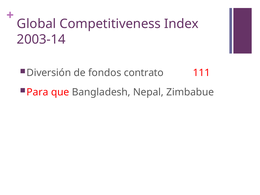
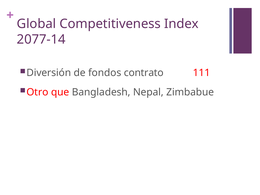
2003-14: 2003-14 -> 2077-14
Para: Para -> Otro
